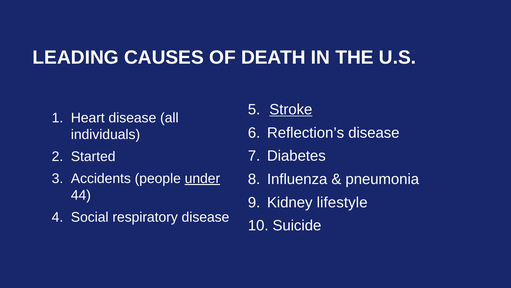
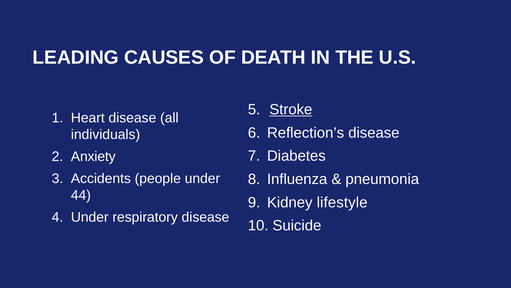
Started: Started -> Anxiety
under at (202, 178) underline: present -> none
Social at (90, 217): Social -> Under
